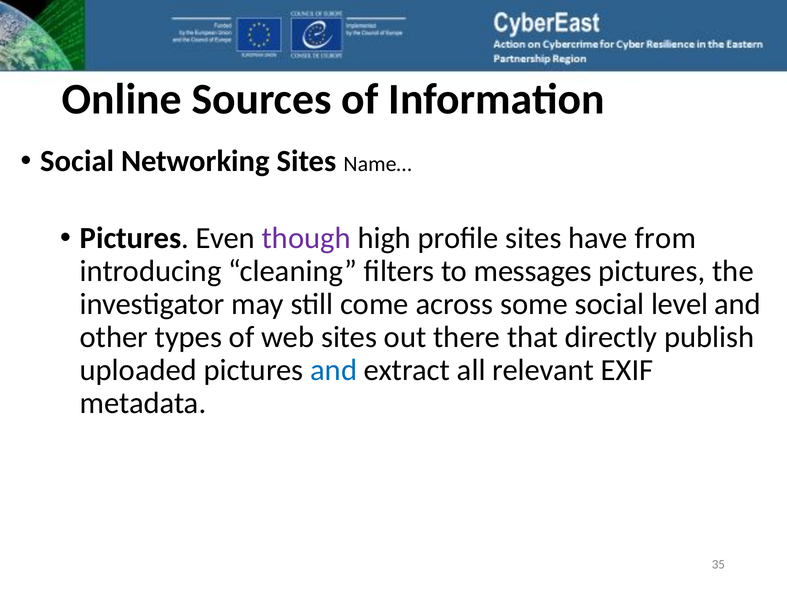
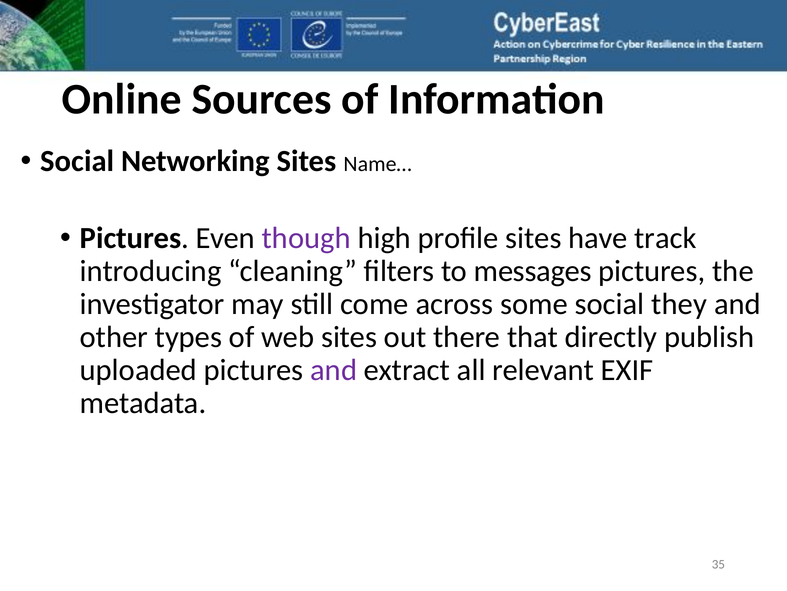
from: from -> track
level: level -> they
and at (334, 370) colour: blue -> purple
